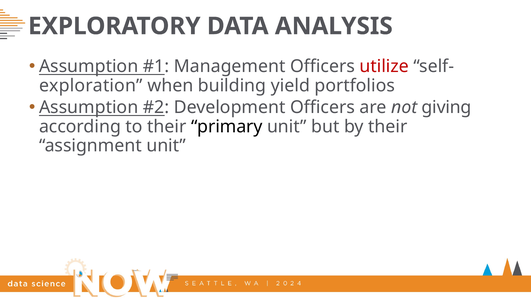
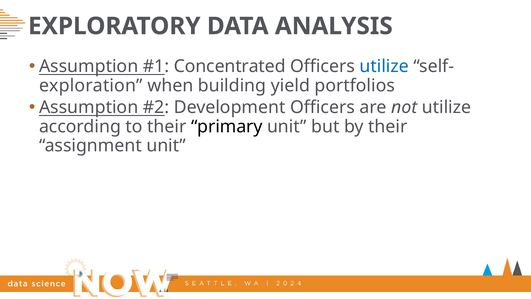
Management: Management -> Concentrated
utilize at (384, 66) colour: red -> blue
not giving: giving -> utilize
